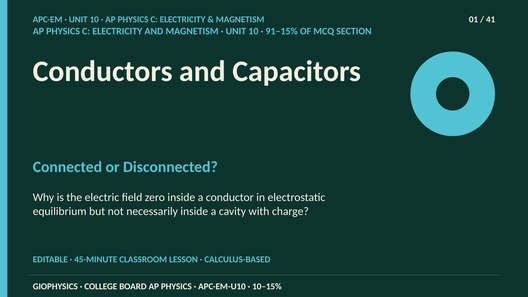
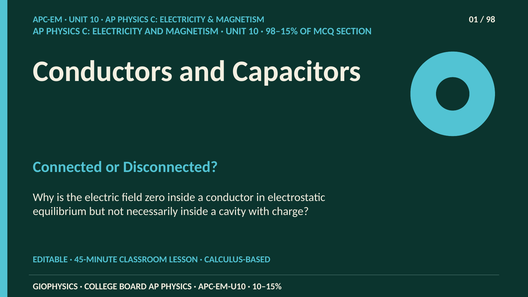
41: 41 -> 98
91–15%: 91–15% -> 98–15%
